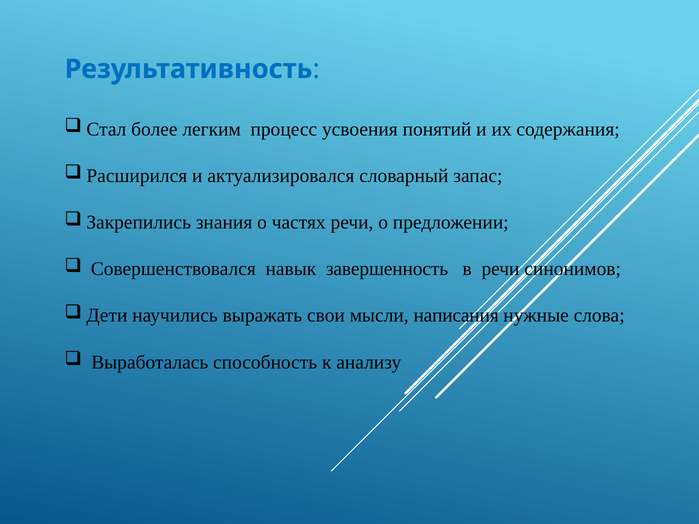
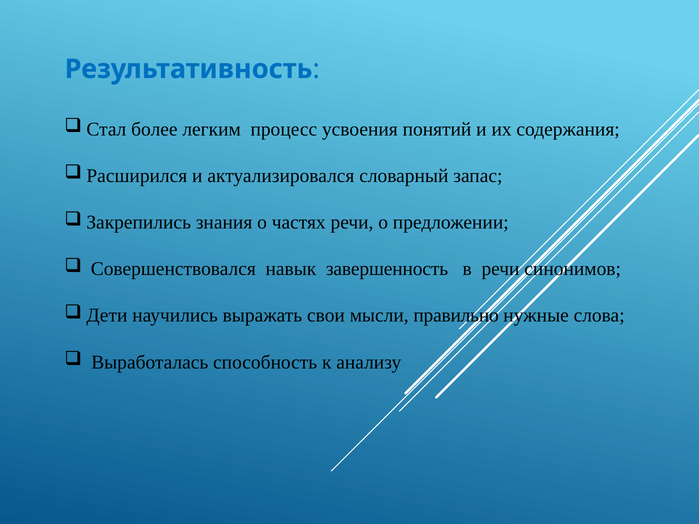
написания: написания -> правильно
